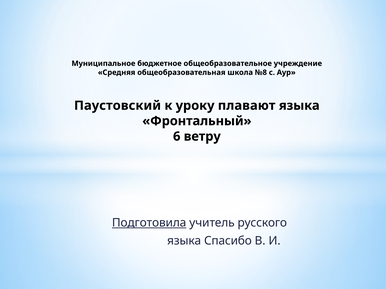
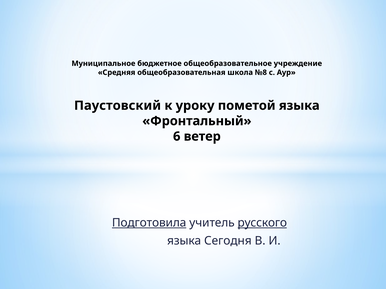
плавают: плавают -> пометой
ветру: ветру -> ветер
русского underline: none -> present
Спасибо: Спасибо -> Сегодня
